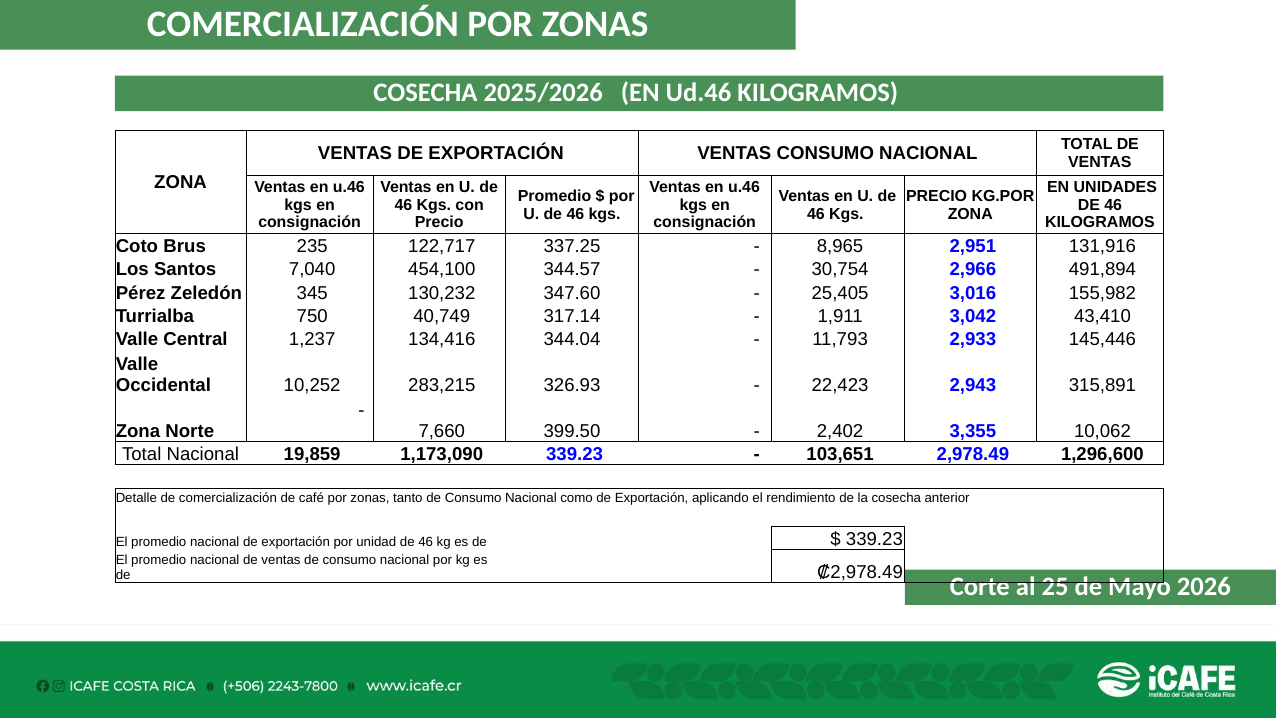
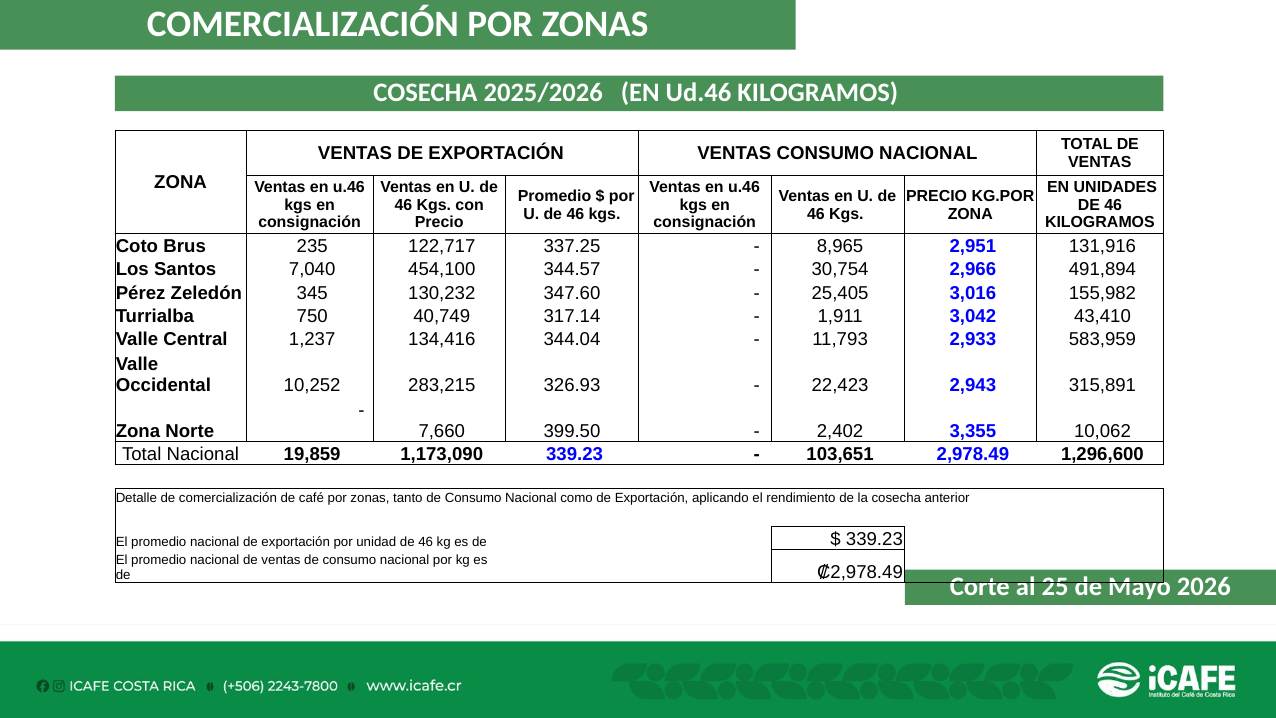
145,446: 145,446 -> 583,959
